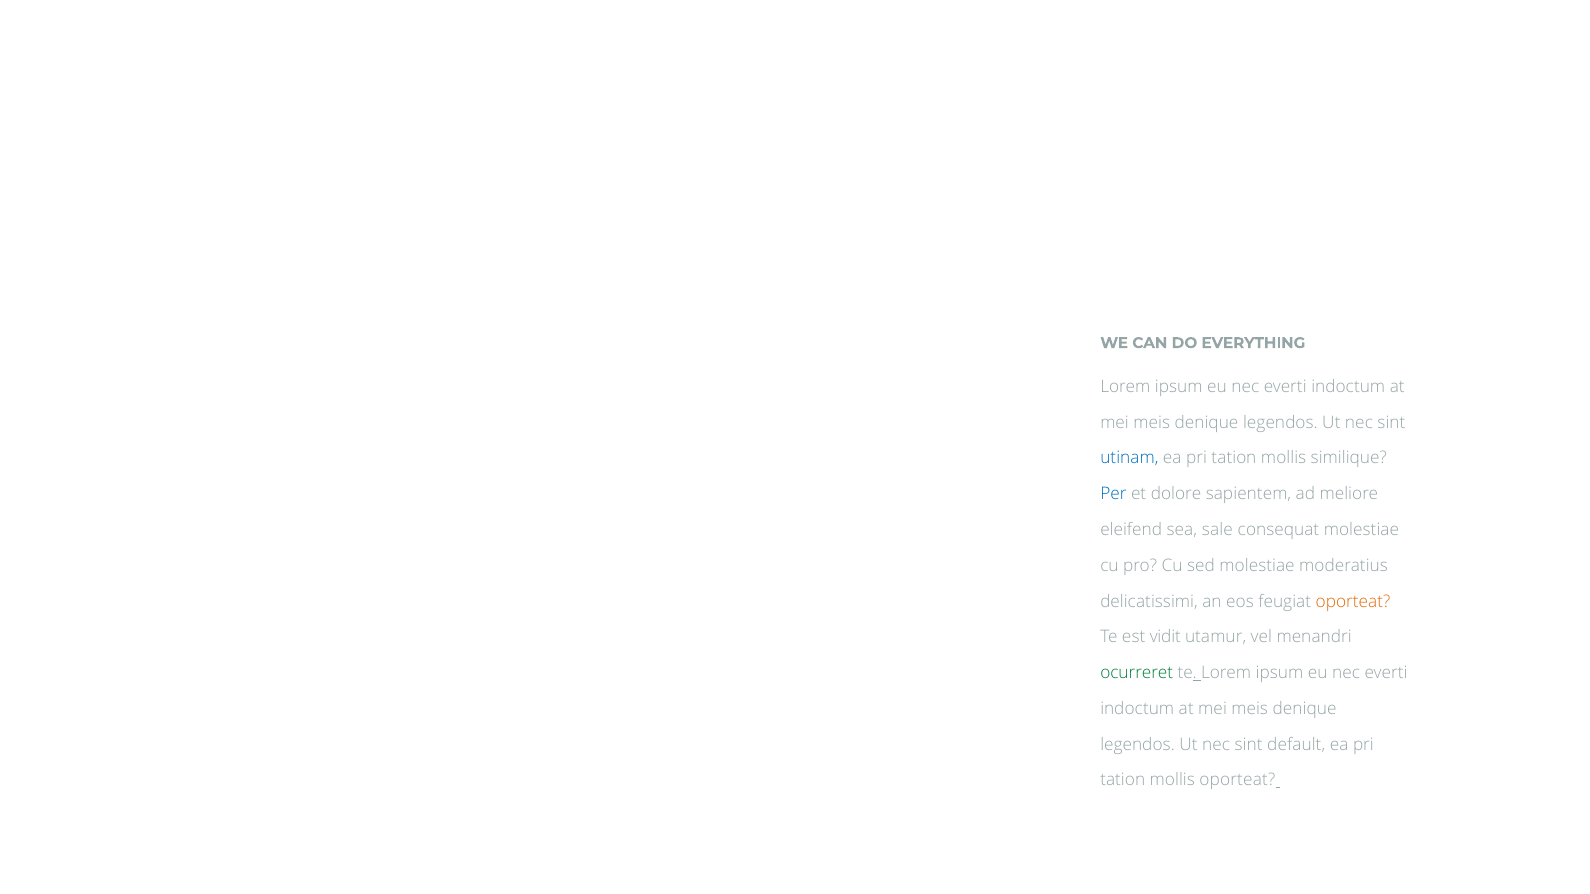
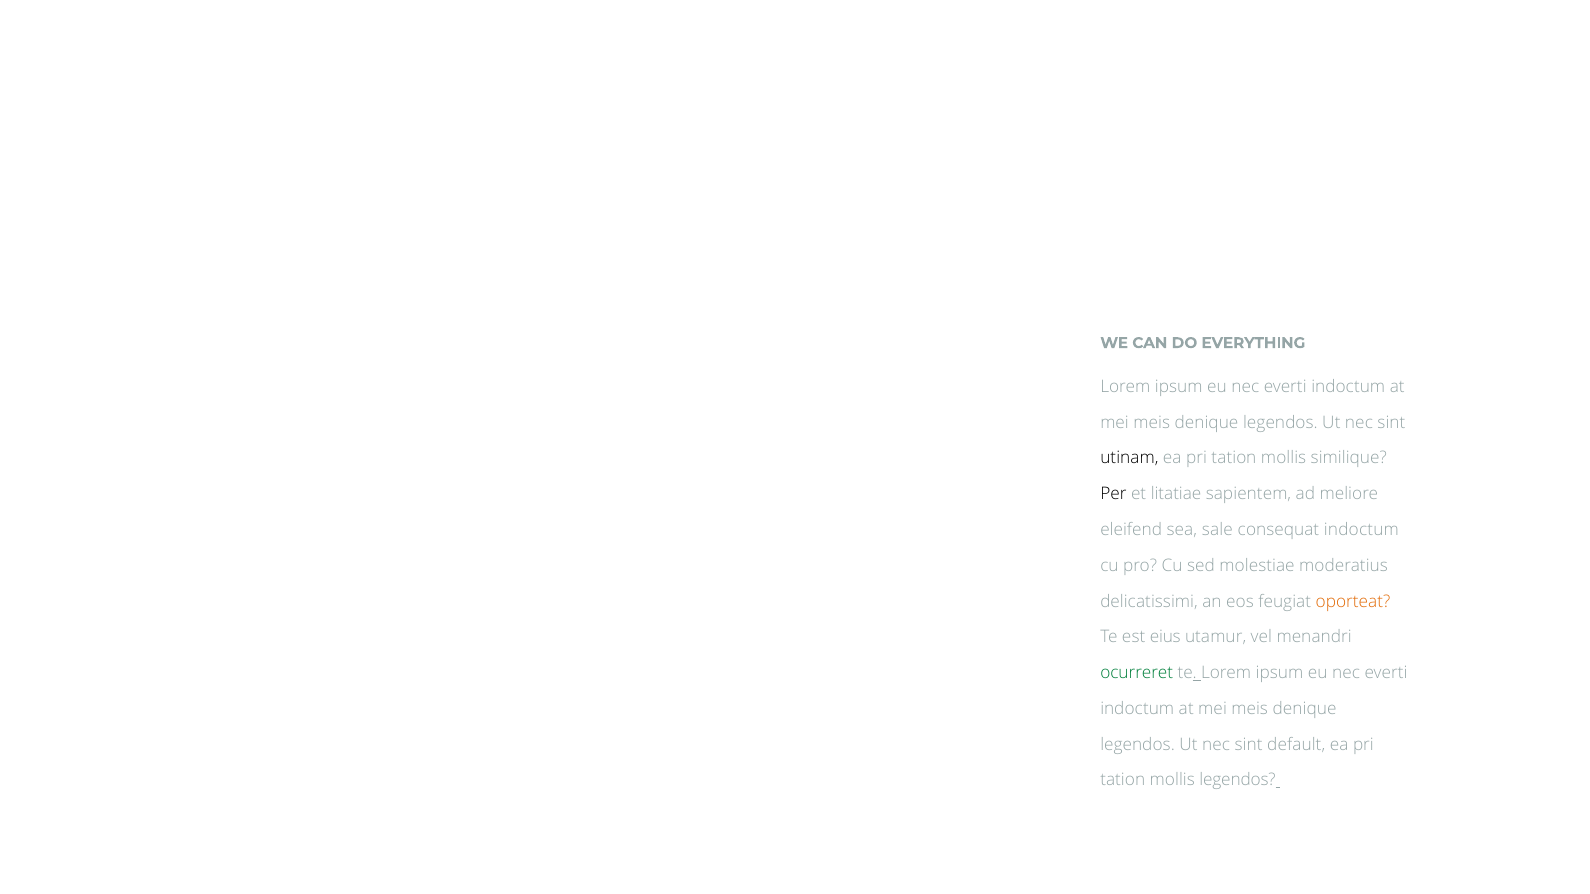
utinam colour: blue -> black
Per colour: blue -> black
dolore: dolore -> litatiae
consequat molestiae: molestiae -> indoctum
vidit: vidit -> eius
mollis oporteat: oporteat -> legendos
